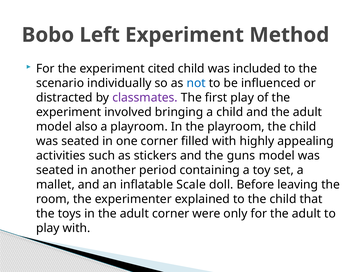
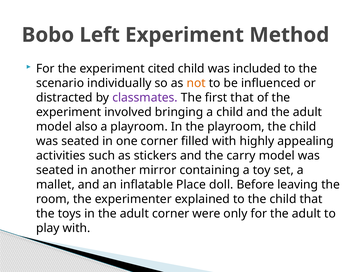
not colour: blue -> orange
first play: play -> that
guns: guns -> carry
period: period -> mirror
Scale: Scale -> Place
